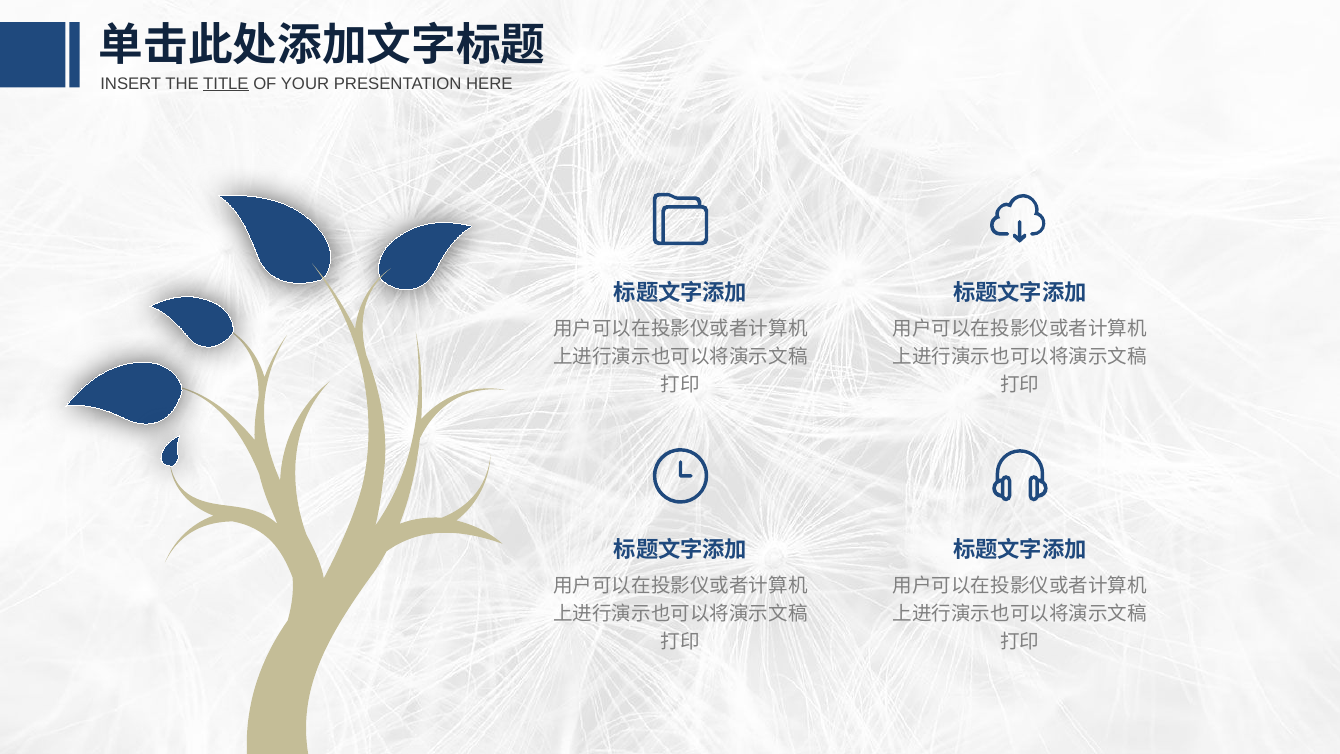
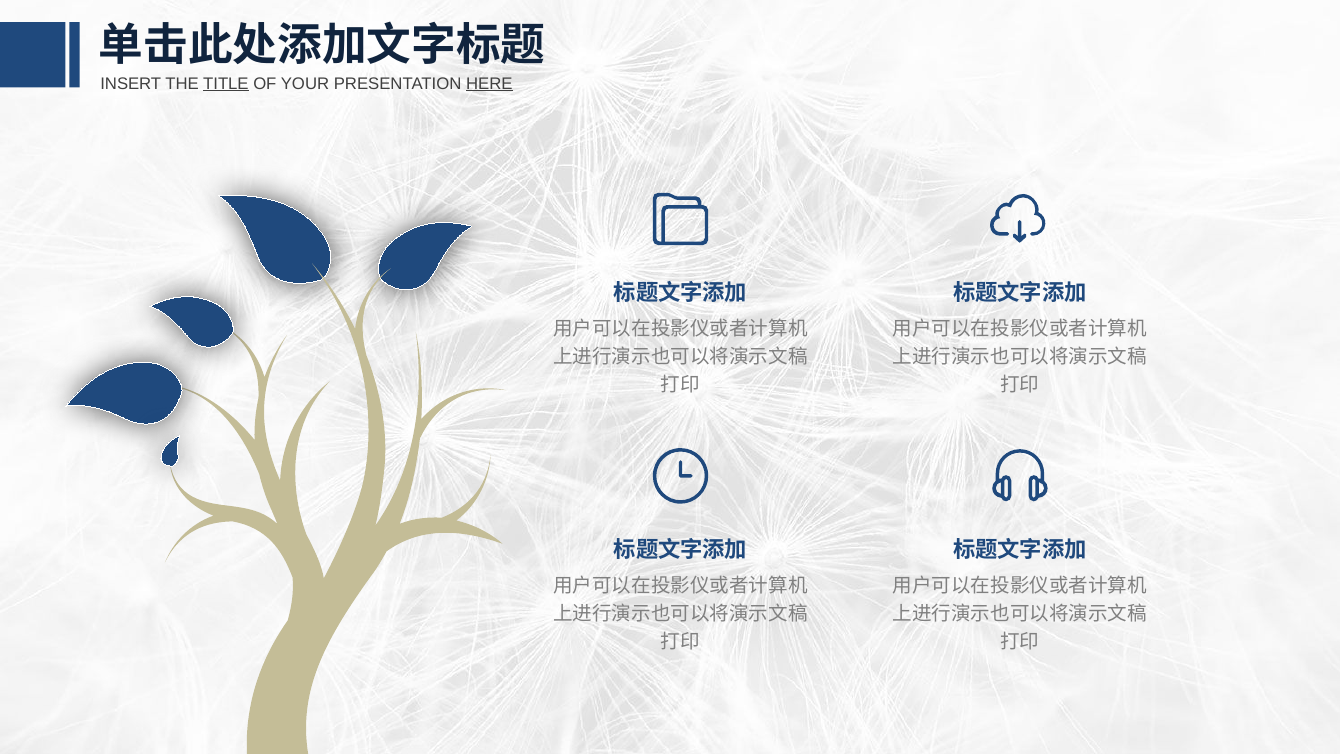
HERE underline: none -> present
